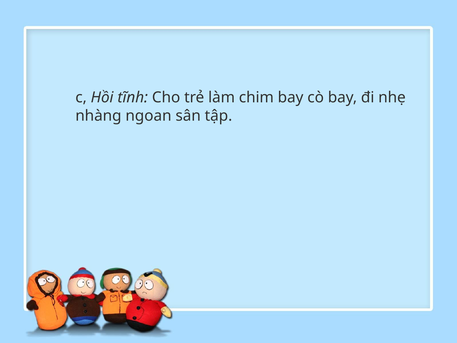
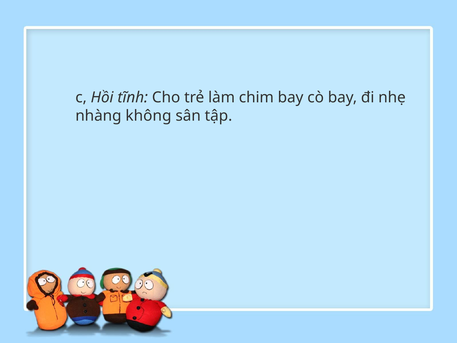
ngoan: ngoan -> không
